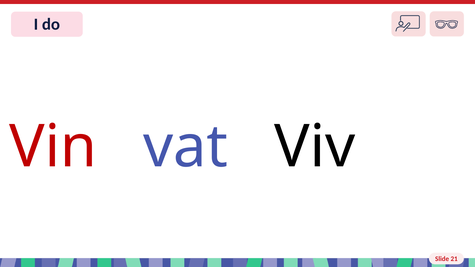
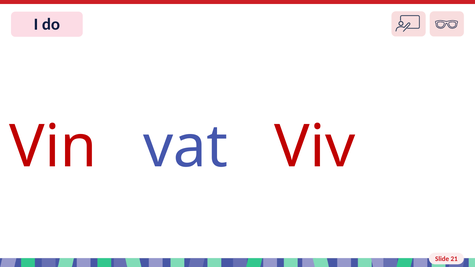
Viv colour: black -> red
